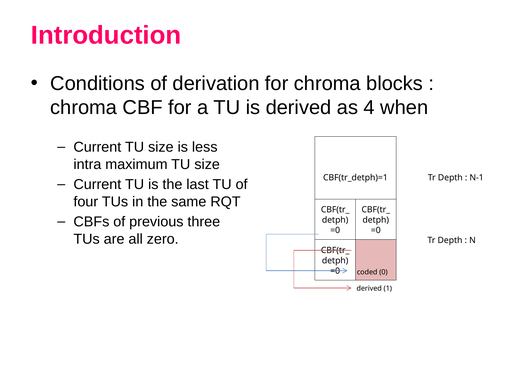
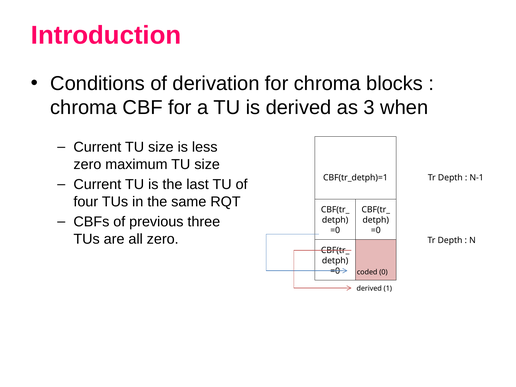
4: 4 -> 3
intra at (87, 164): intra -> zero
